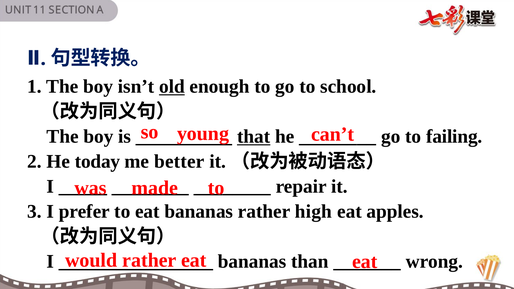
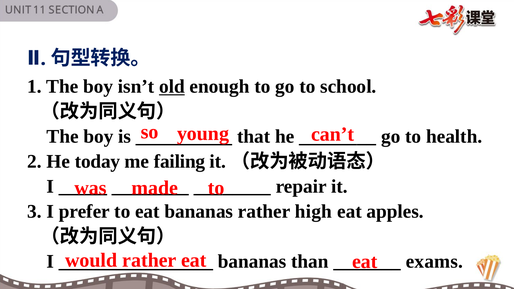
that underline: present -> none
failing: failing -> health
better: better -> failing
wrong: wrong -> exams
